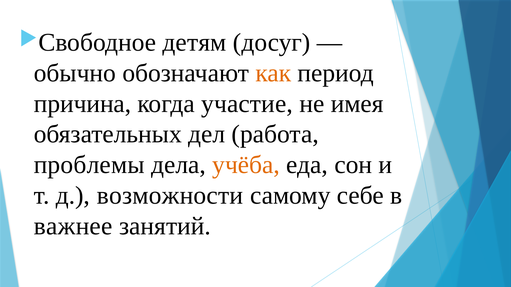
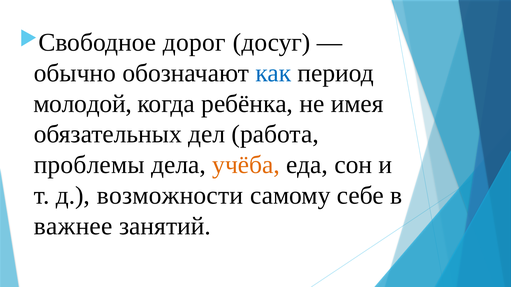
детям: детям -> дорог
как colour: orange -> blue
причина: причина -> молодой
участие: участие -> ребёнка
